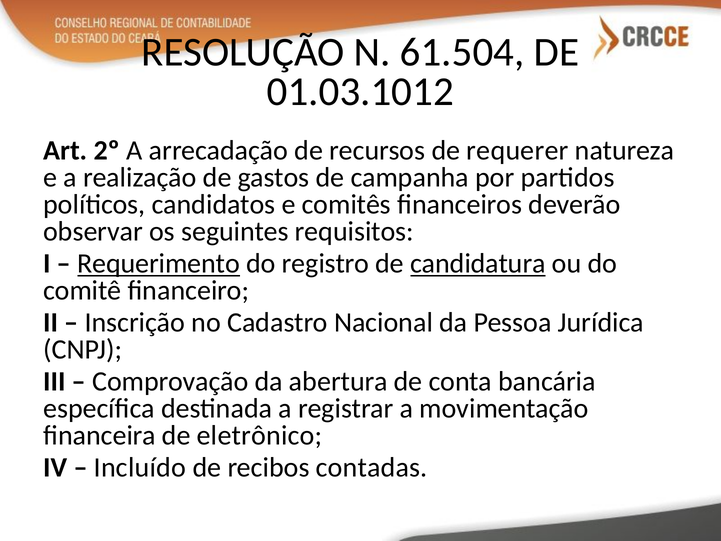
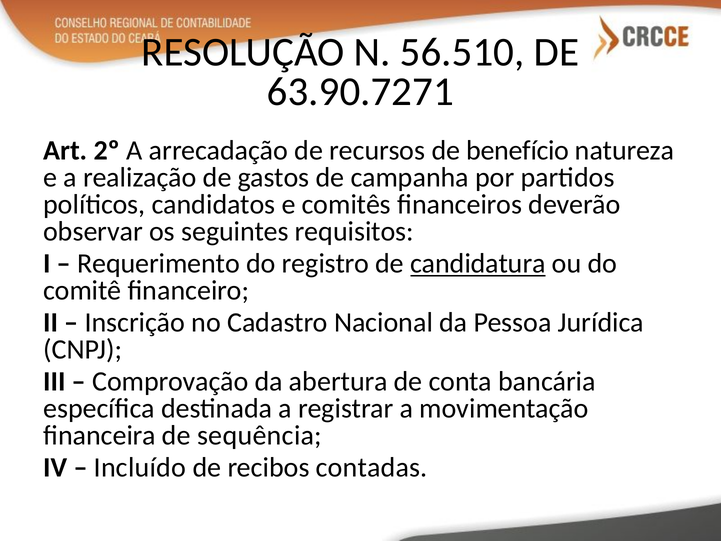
61.504: 61.504 -> 56.510
01.03.1012: 01.03.1012 -> 63.90.7271
requerer: requerer -> benefício
Requerimento underline: present -> none
eletrônico: eletrônico -> sequência
